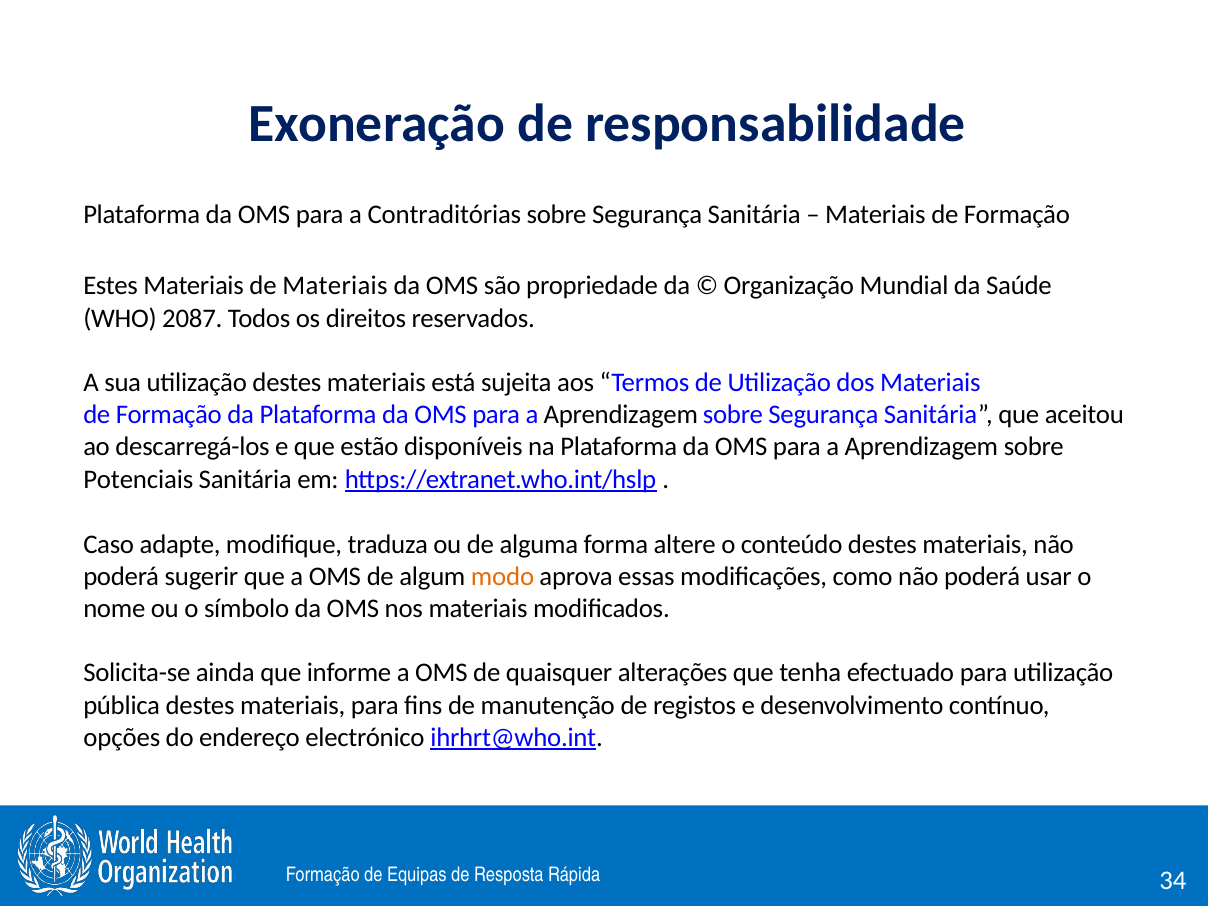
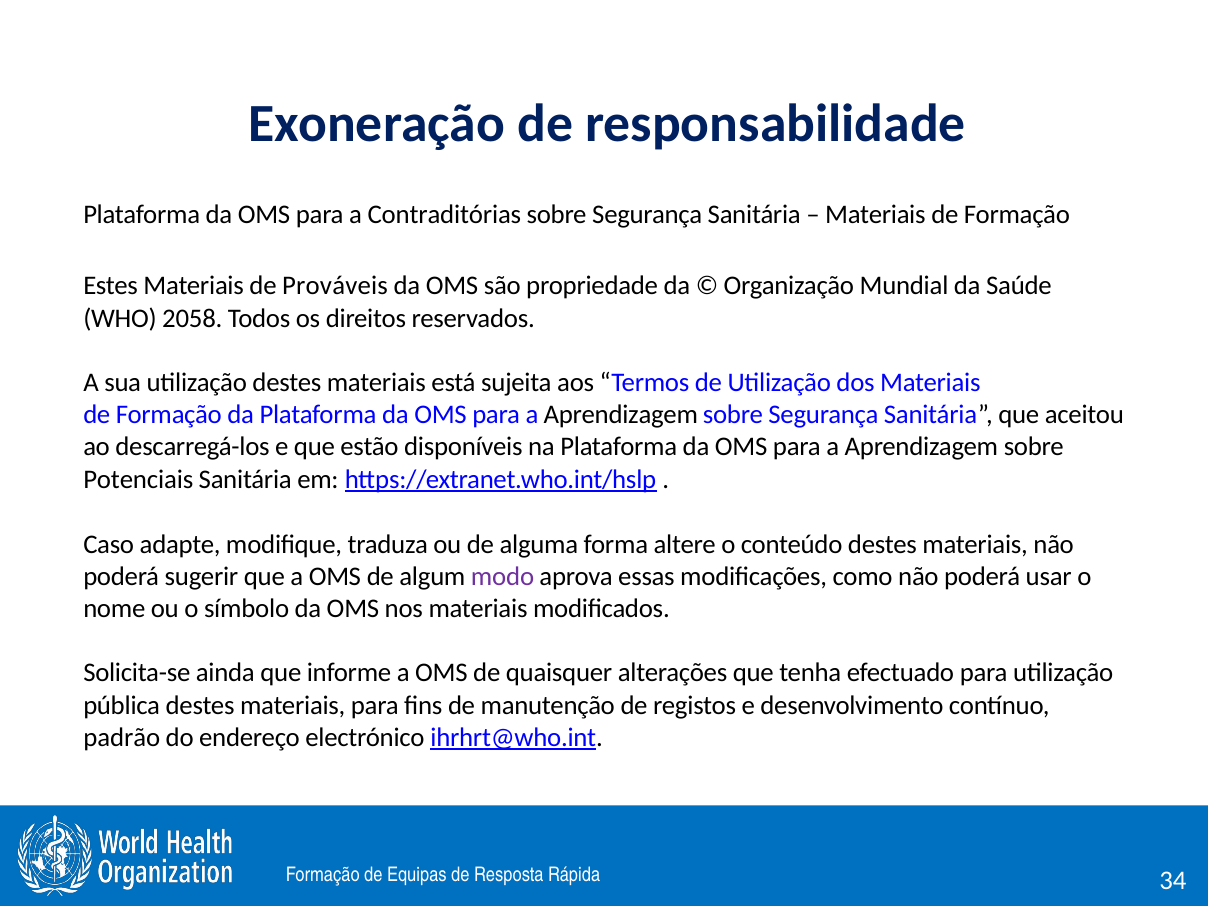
de Materiais: Materiais -> Prováveis
2087: 2087 -> 2058
modo colour: orange -> purple
opções: opções -> padrão
